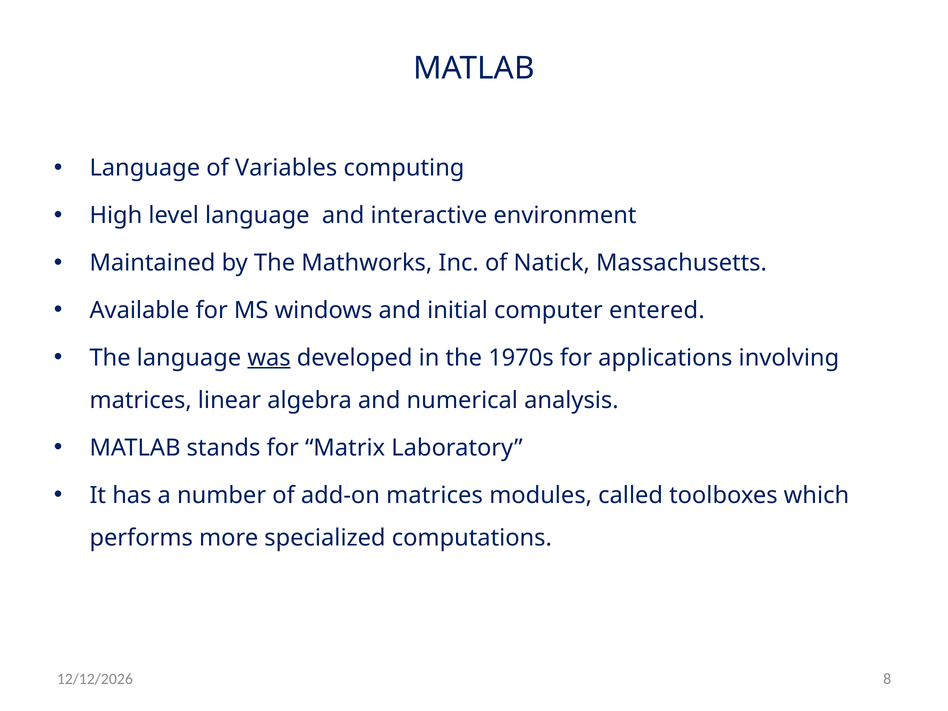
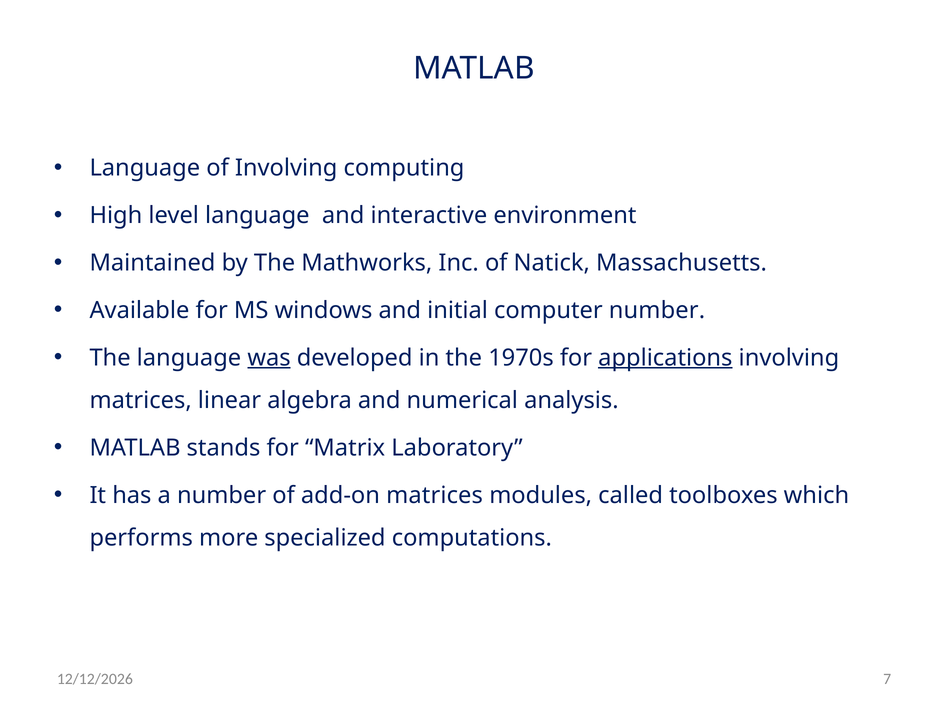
of Variables: Variables -> Involving
computer entered: entered -> number
applications underline: none -> present
8: 8 -> 7
